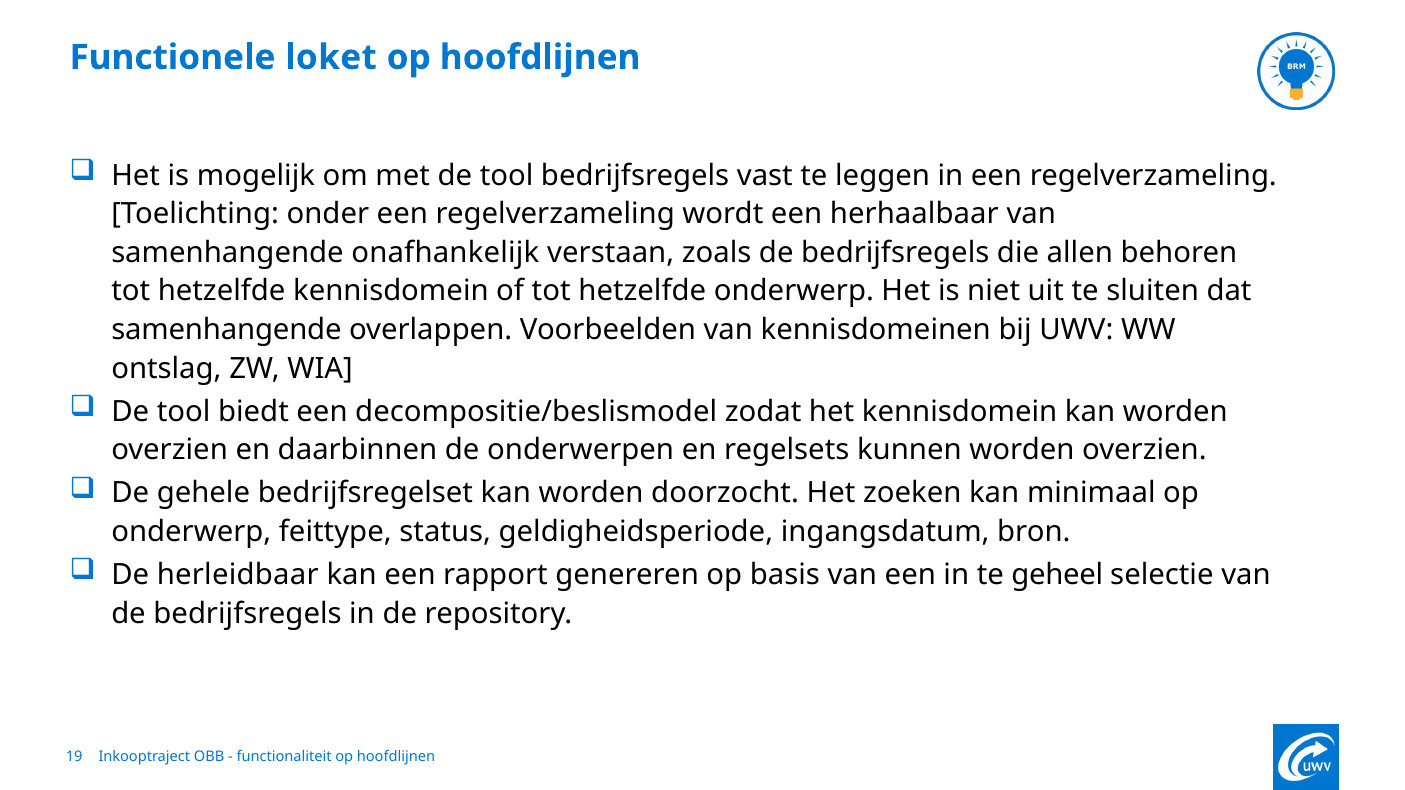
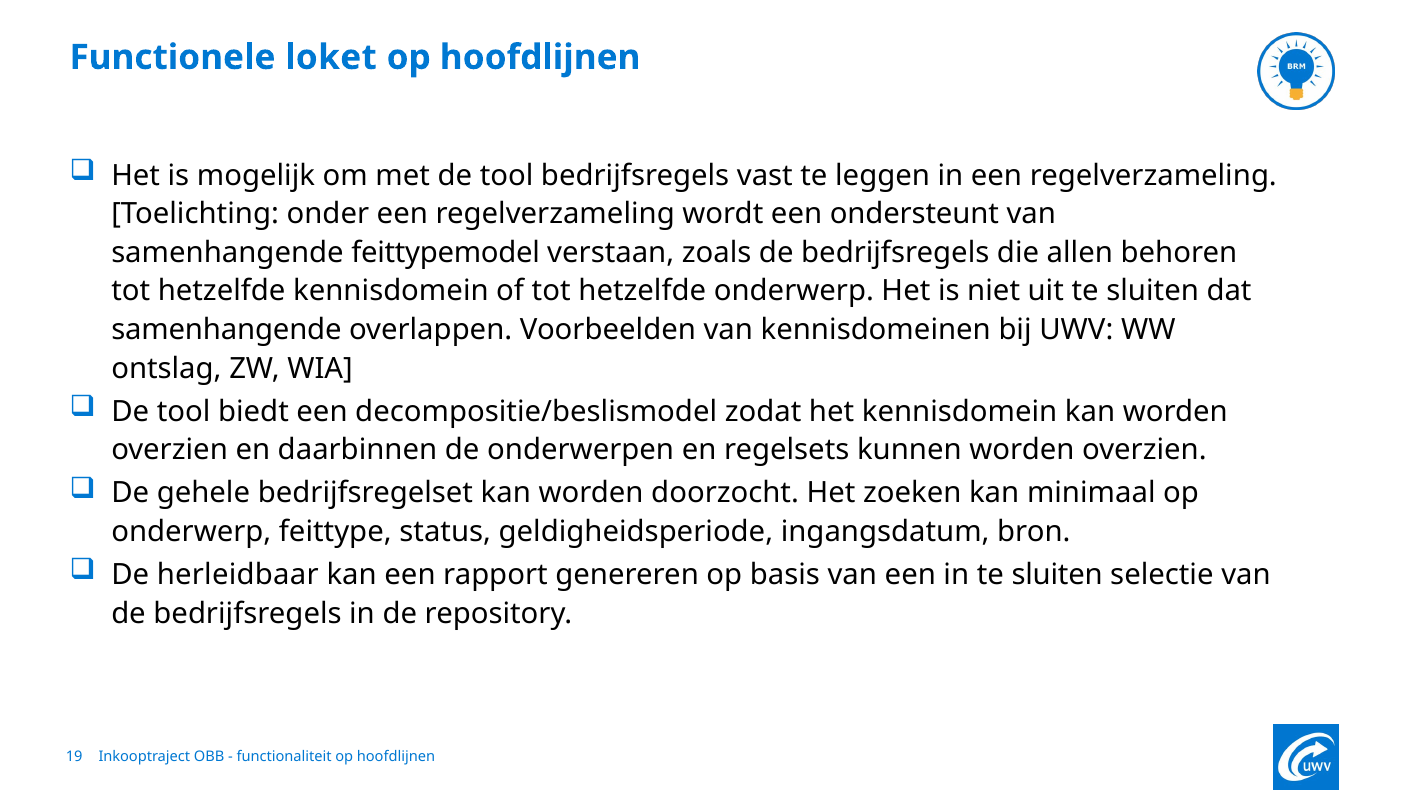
herhaalbaar: herhaalbaar -> ondersteunt
onafhankelijk: onafhankelijk -> feittypemodel
in te geheel: geheel -> sluiten
